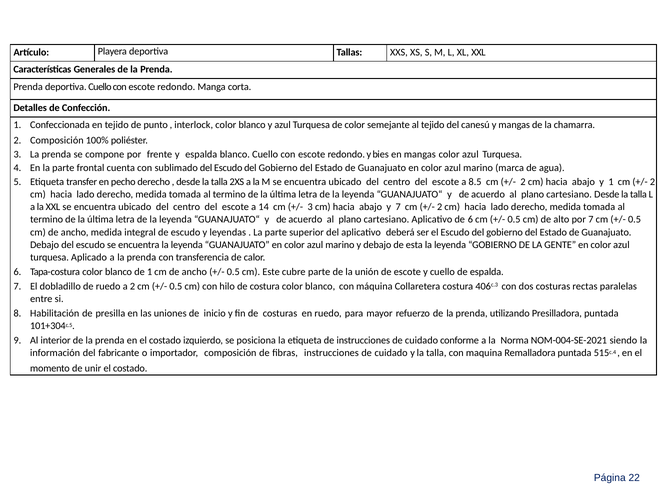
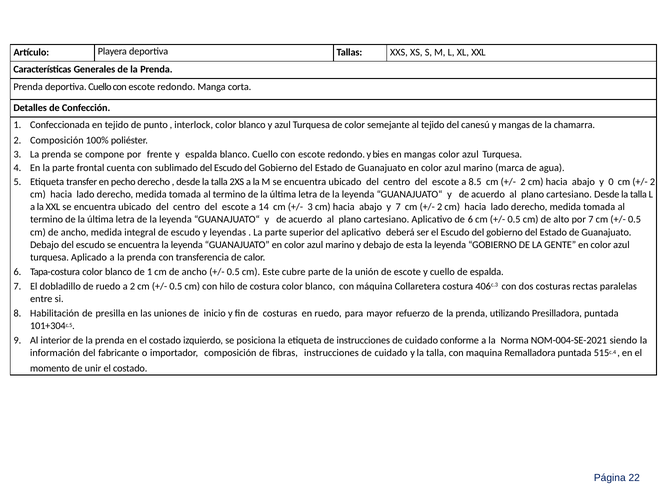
y 1: 1 -> 0
